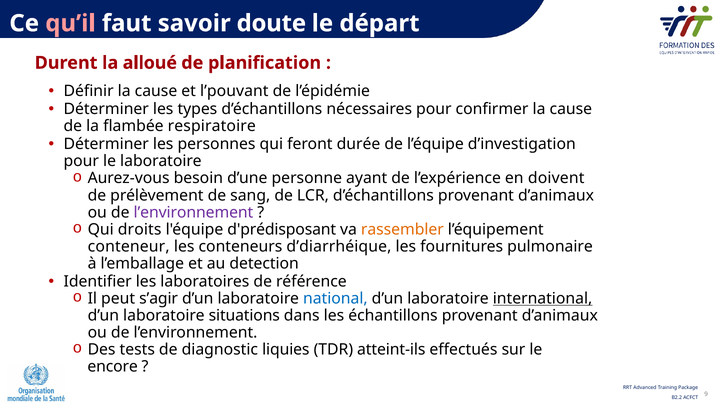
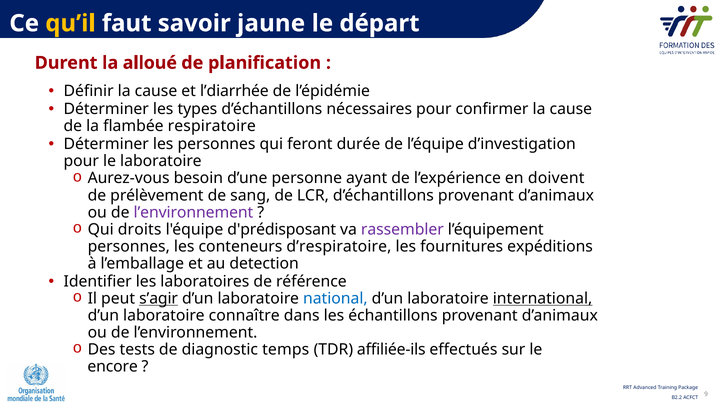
qu’il colour: pink -> yellow
doute: doute -> jaune
l’pouvant: l’pouvant -> l’diarrhée
rassembler colour: orange -> purple
conteneur at (129, 246): conteneur -> personnes
d’diarrhéique: d’diarrhéique -> d’respiratoire
pulmonaire: pulmonaire -> expéditions
s’agir underline: none -> present
situations: situations -> connaître
liquies: liquies -> temps
atteint-ils: atteint-ils -> affiliée-ils
